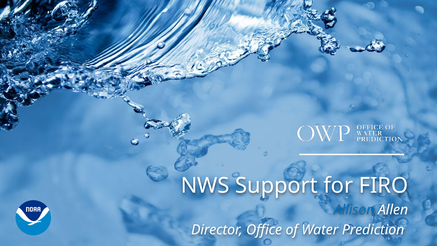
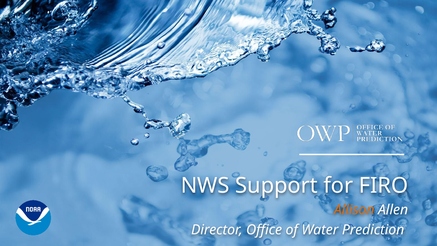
Allison colour: blue -> orange
